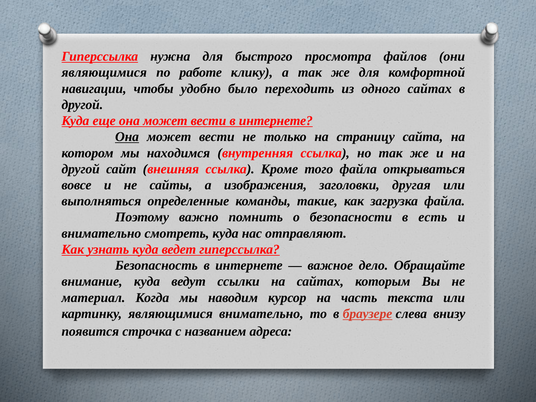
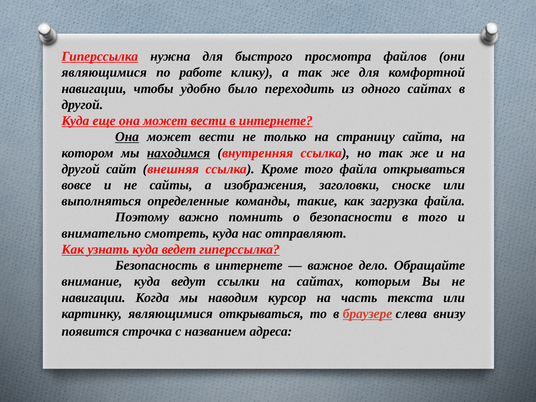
находимся underline: none -> present
другая: другая -> сноске
в есть: есть -> того
материал at (93, 298): материал -> навигации
являющимися внимательно: внимательно -> открываться
